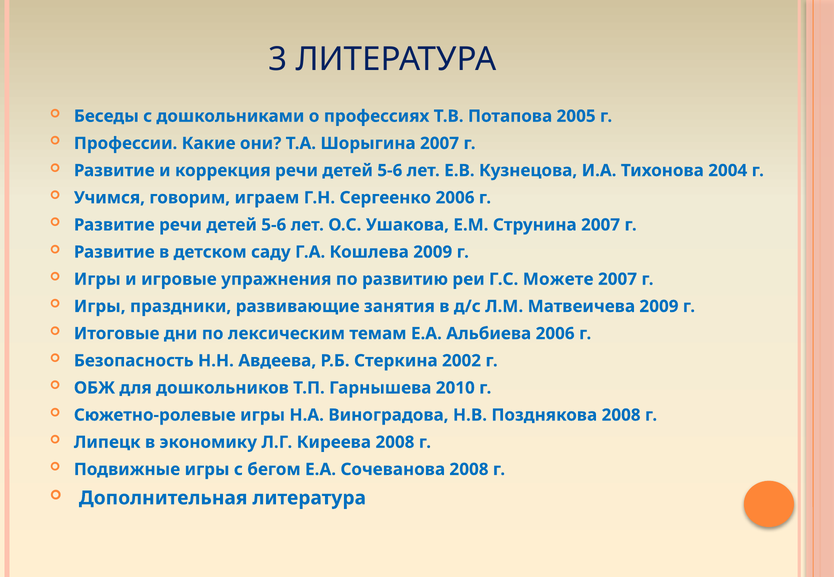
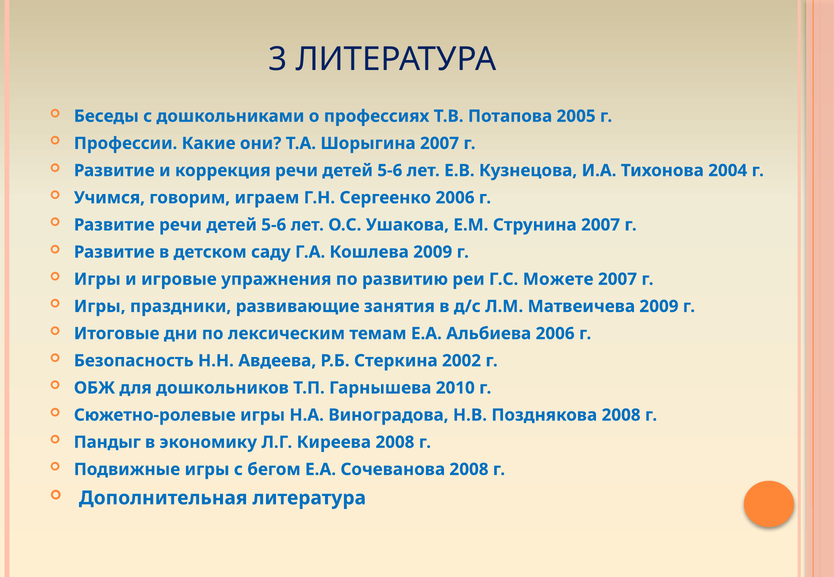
Липецк: Липецк -> Пандыг
